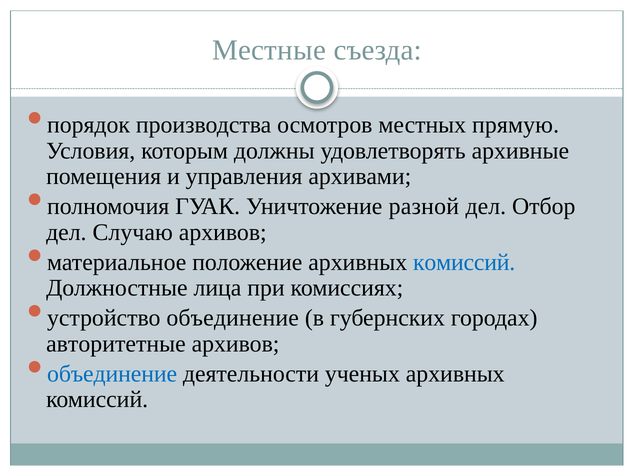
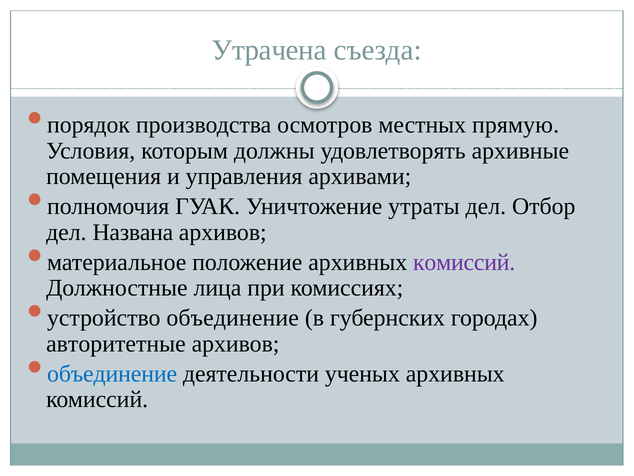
Местные: Местные -> Утрачена
разной: разной -> утраты
Случаю: Случаю -> Названа
комиссий at (464, 262) colour: blue -> purple
